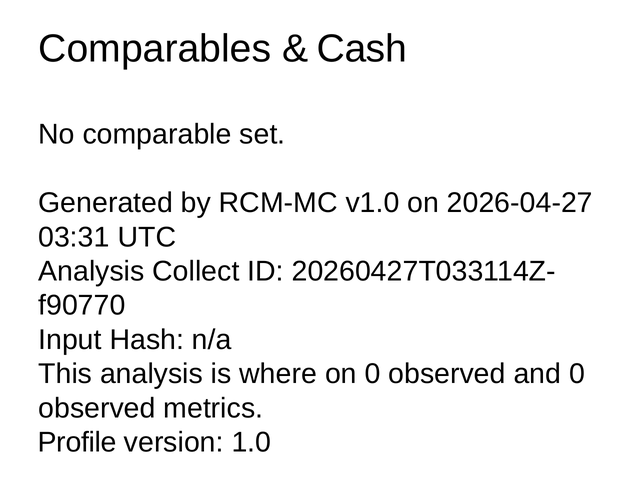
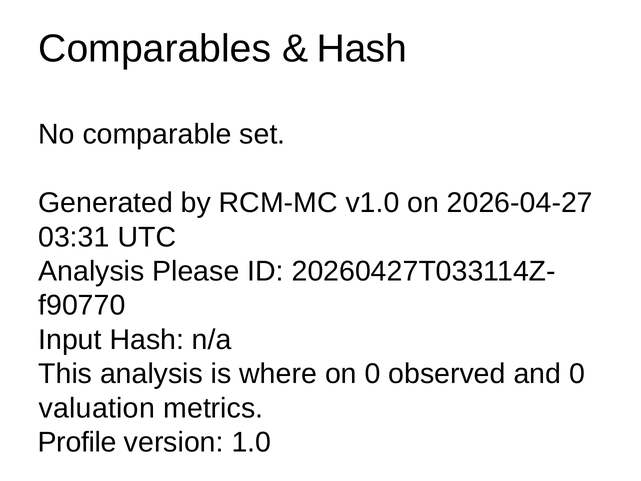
Cash at (362, 49): Cash -> Hash
Collect: Collect -> Please
observed at (97, 408): observed -> valuation
